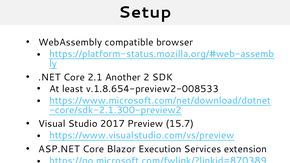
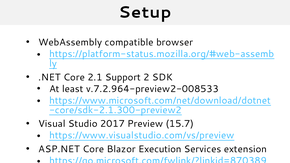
Another: Another -> Support
v.1.8.654-preview2-008533: v.1.8.654-preview2-008533 -> v.7.2.964-preview2-008533
